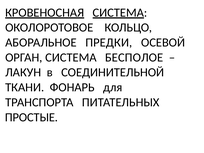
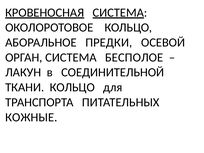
ТКАНИ ФОНАРЬ: ФОНАРЬ -> КОЛЬЦО
ПРОСТЫЕ: ПРОСТЫЕ -> КОЖНЫЕ
